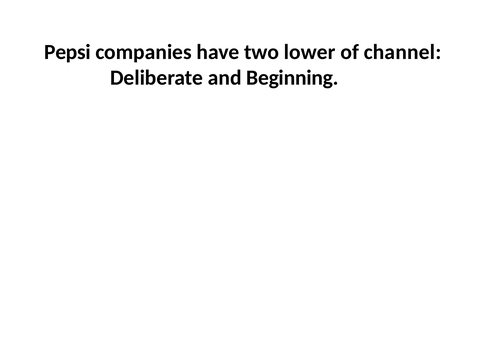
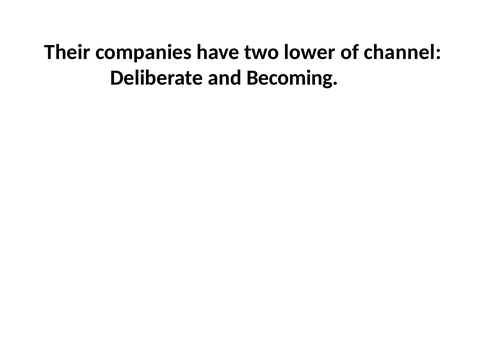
Pepsi: Pepsi -> Their
Beginning: Beginning -> Becoming
